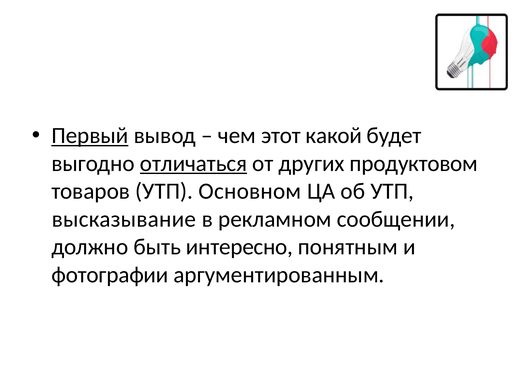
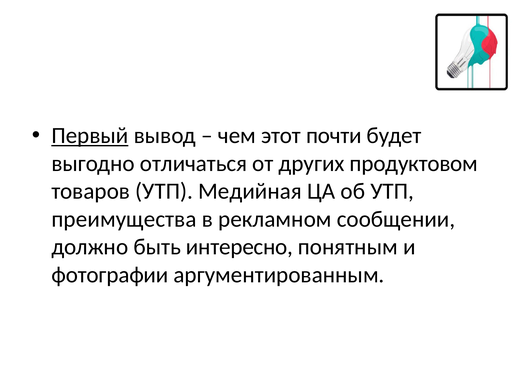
какой: какой -> почти
отличаться underline: present -> none
Основном: Основном -> Медийная
высказывание: высказывание -> преимущества
